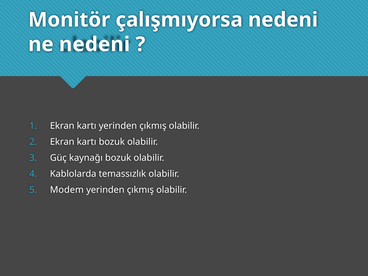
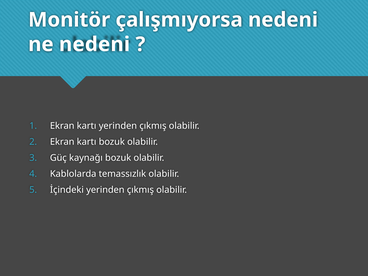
Modem: Modem -> İçindeki
